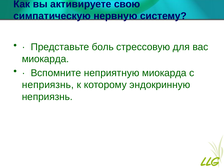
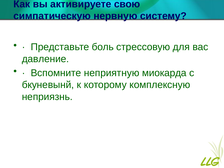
миокарда at (45, 59): миокарда -> давление
неприязнь at (48, 85): неприязнь -> бкуневынй
эндокринную: эндокринную -> комплексную
